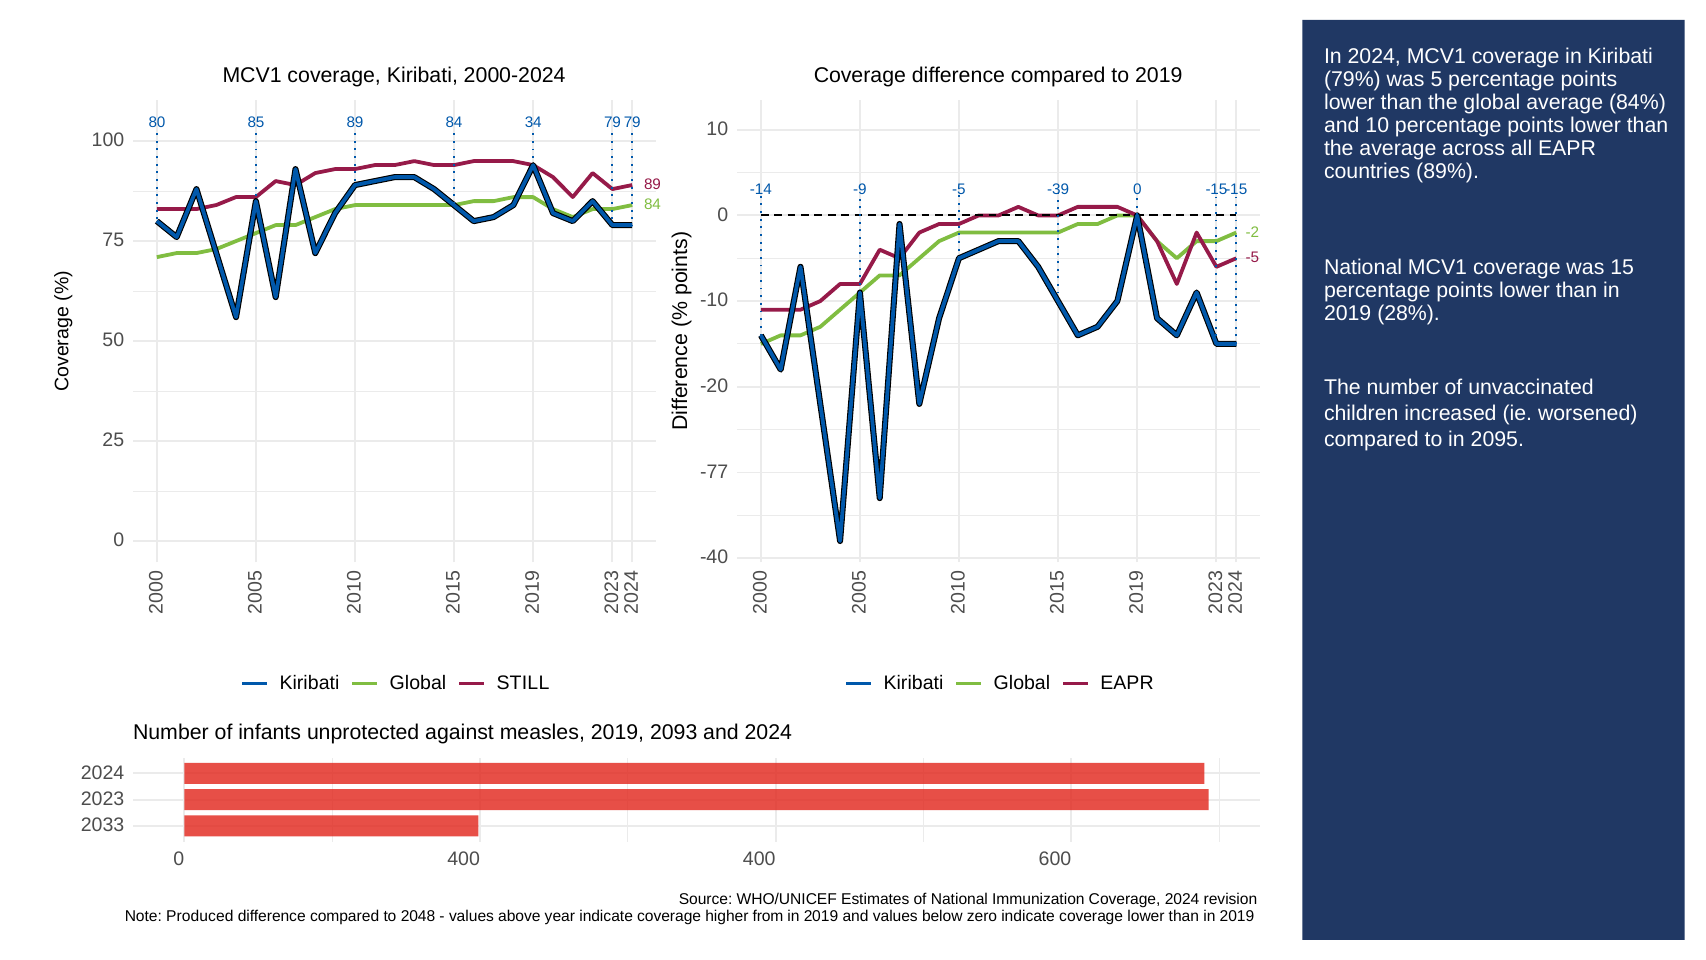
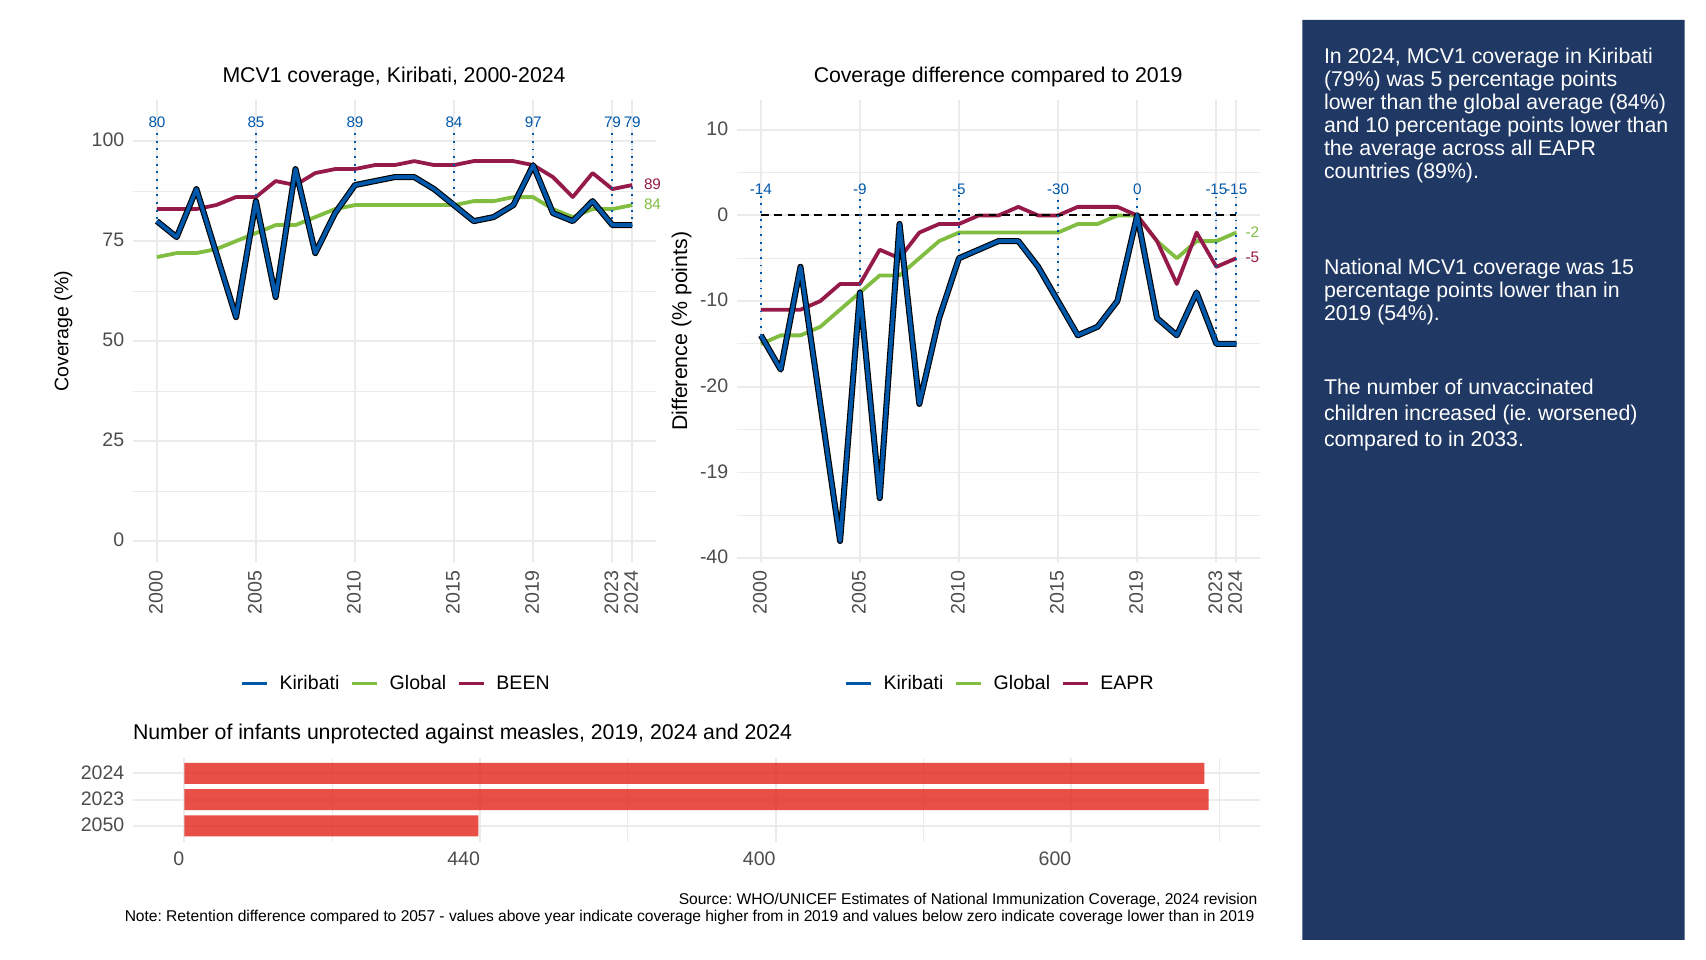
34: 34 -> 97
-39: -39 -> -30
28%: 28% -> 54%
2095: 2095 -> 2033
-77: -77 -> -19
STILL: STILL -> BEEN
2019 2093: 2093 -> 2024
2033: 2033 -> 2050
0 400: 400 -> 440
Produced: Produced -> Retention
2048: 2048 -> 2057
